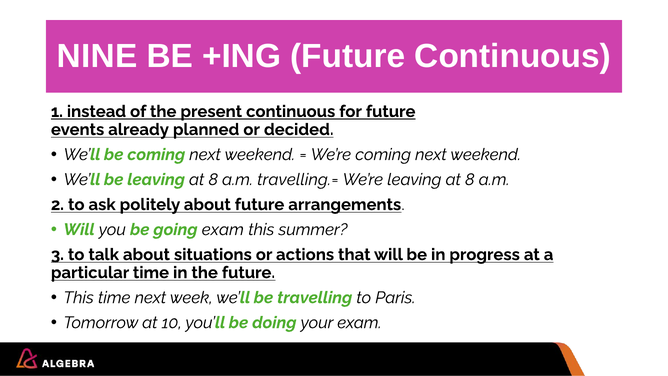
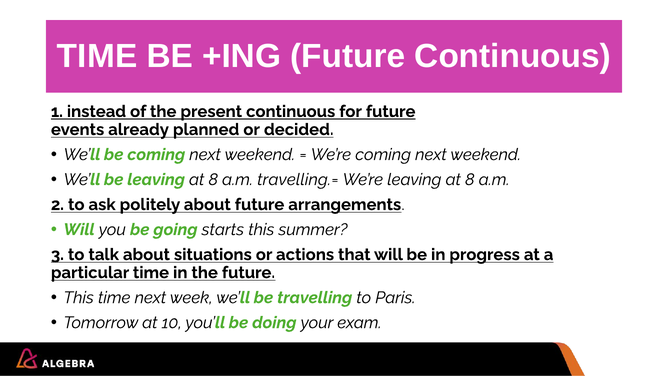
NINE at (97, 56): NINE -> TIME
going exam: exam -> starts
